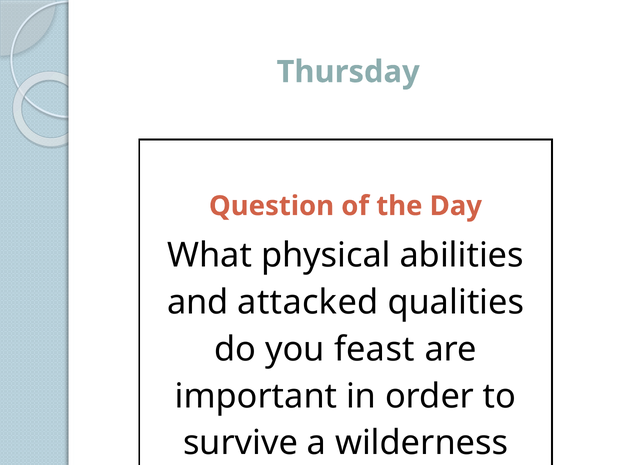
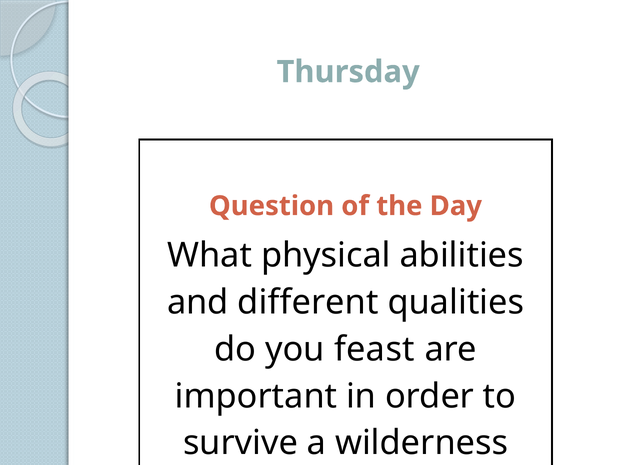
attacked: attacked -> different
